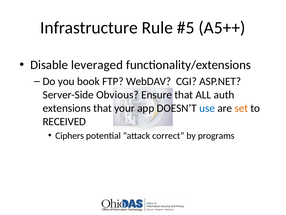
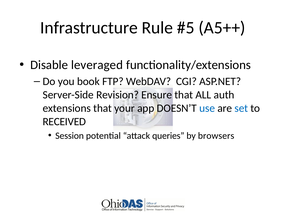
Obvious: Obvious -> Revision
set colour: orange -> blue
Ciphers: Ciphers -> Session
correct: correct -> queries
programs: programs -> browsers
